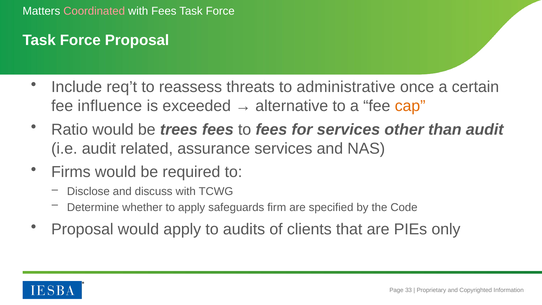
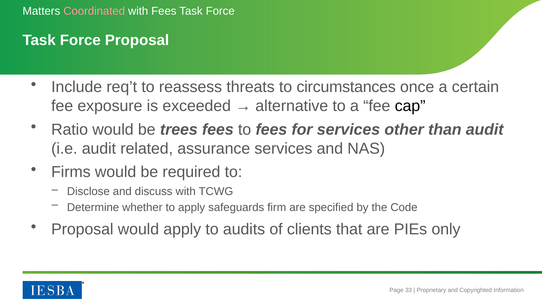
administrative: administrative -> circumstances
influence: influence -> exposure
cap colour: orange -> black
